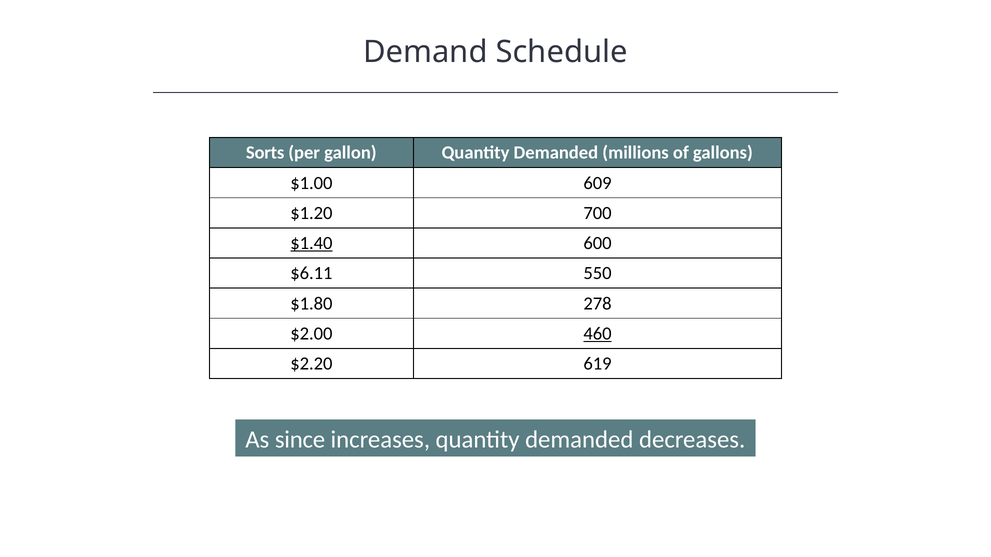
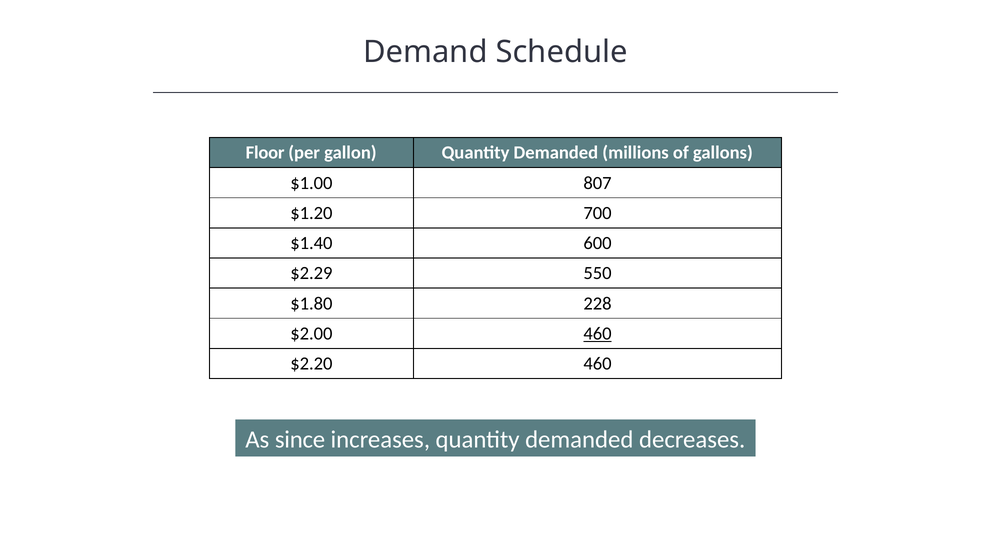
Sorts: Sorts -> Floor
609: 609 -> 807
$1.40 underline: present -> none
$6.11: $6.11 -> $2.29
278: 278 -> 228
$2.20 619: 619 -> 460
